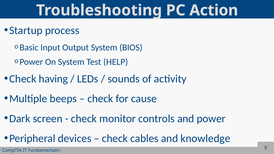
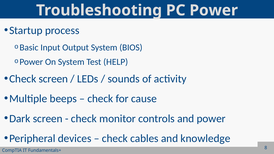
PC Action: Action -> Power
Check having: having -> screen
